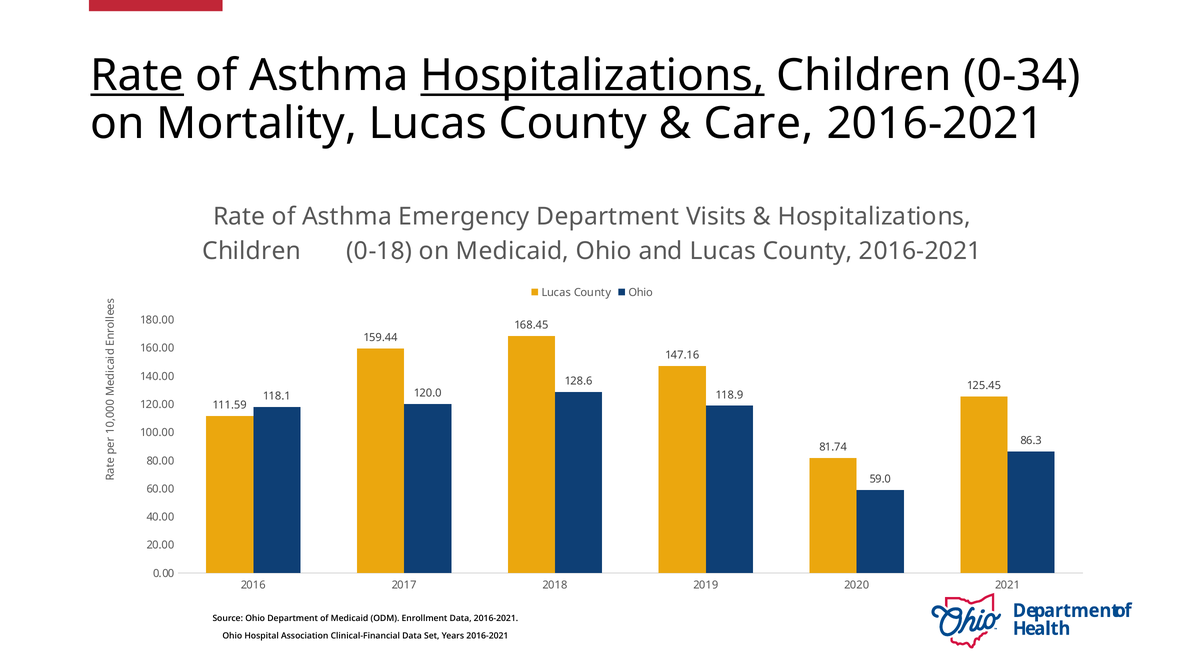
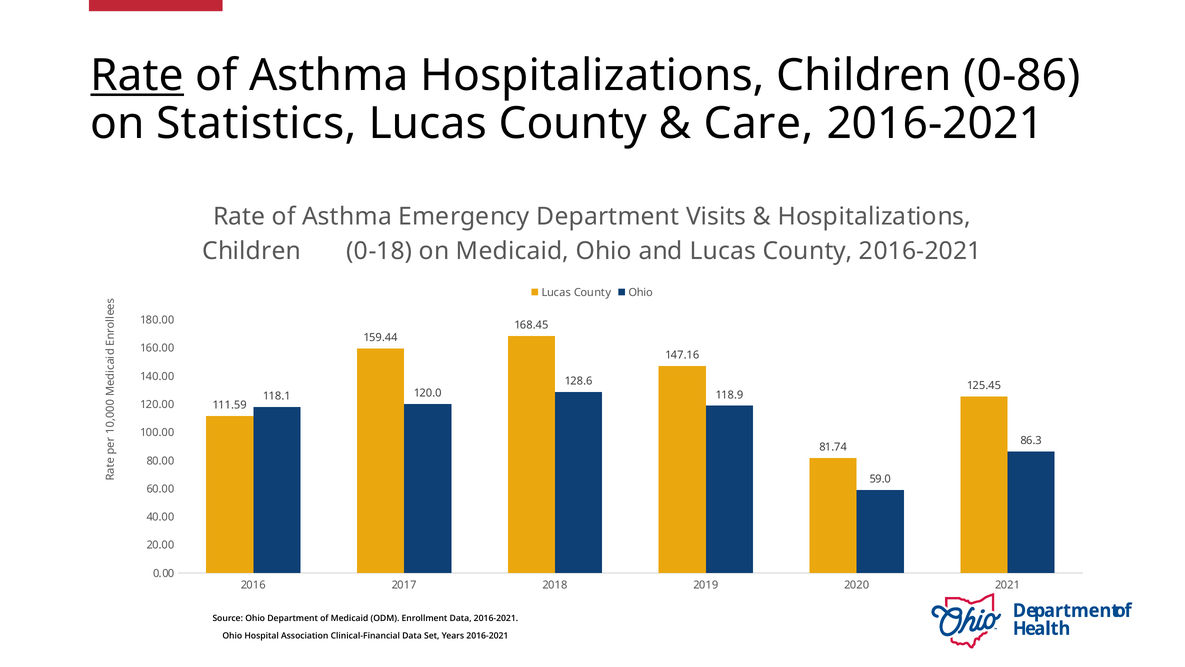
Hospitalizations at (592, 76) underline: present -> none
0-34: 0-34 -> 0-86
Mortality: Mortality -> Statistics
